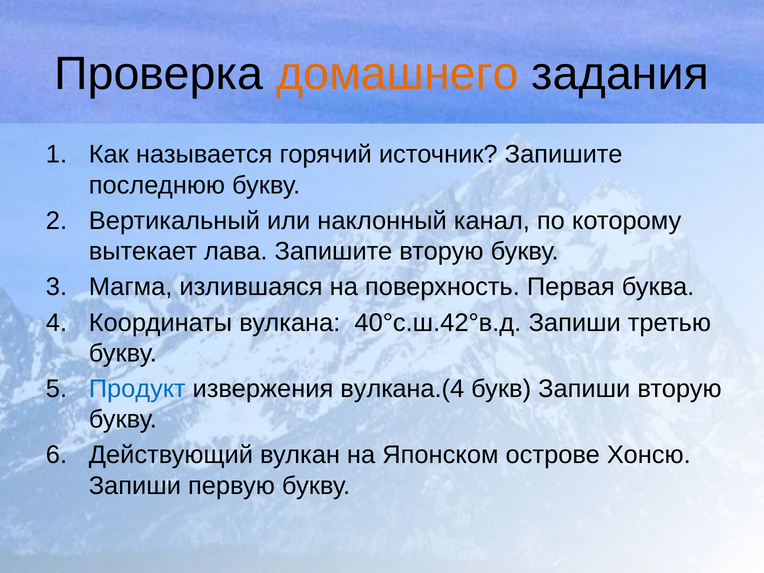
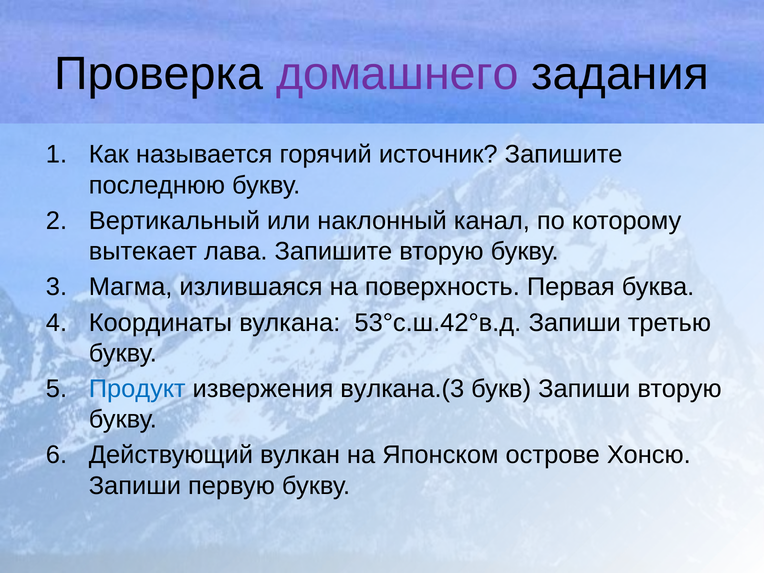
домашнего colour: orange -> purple
40°с.ш.42°в.д: 40°с.ш.42°в.д -> 53°с.ш.42°в.д
вулкана.(4: вулкана.(4 -> вулкана.(3
